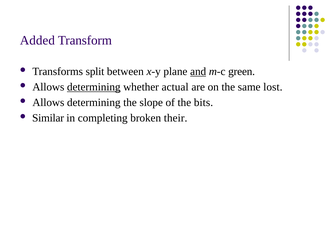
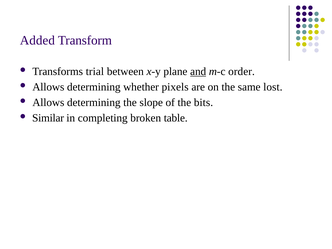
split: split -> trial
green: green -> order
determining at (94, 87) underline: present -> none
actual: actual -> pixels
their: their -> table
